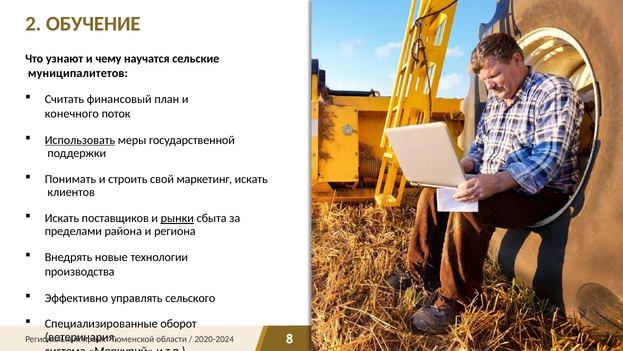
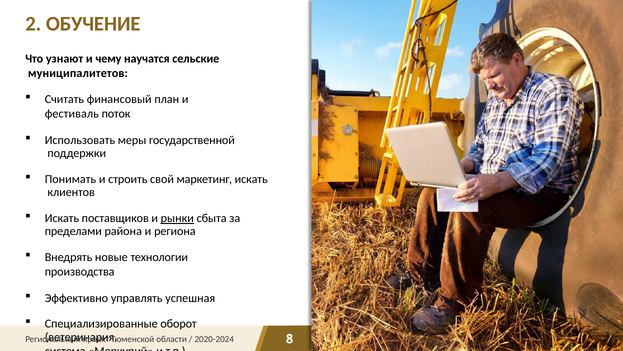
конечного: конечного -> фестиваль
Использовать underline: present -> none
сельского: сельского -> успешная
